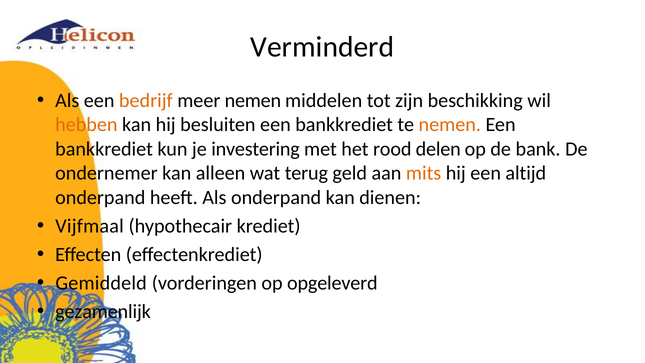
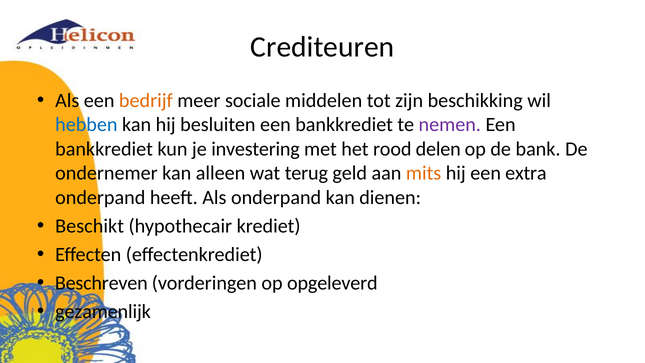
Verminderd: Verminderd -> Crediteuren
meer nemen: nemen -> sociale
hebben colour: orange -> blue
nemen at (450, 125) colour: orange -> purple
altijd: altijd -> extra
Vijfmaal: Vijfmaal -> Beschikt
Gemiddeld: Gemiddeld -> Beschreven
